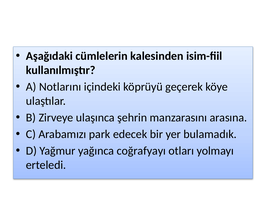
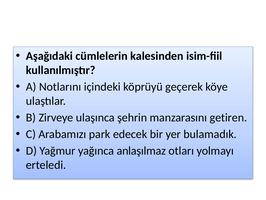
arasına: arasına -> getiren
coğrafyayı: coğrafyayı -> anlaşılmaz
